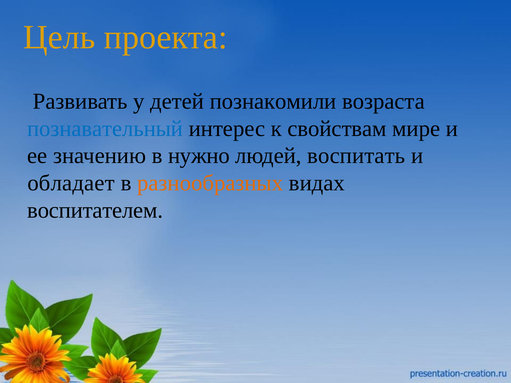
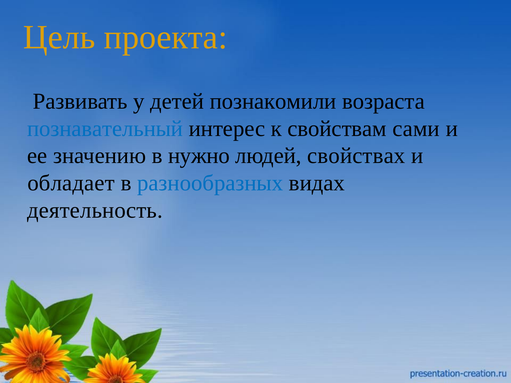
мире: мире -> сами
воспитать: воспитать -> свойствах
разнообразных colour: orange -> blue
воспитателем: воспитателем -> деятельность
